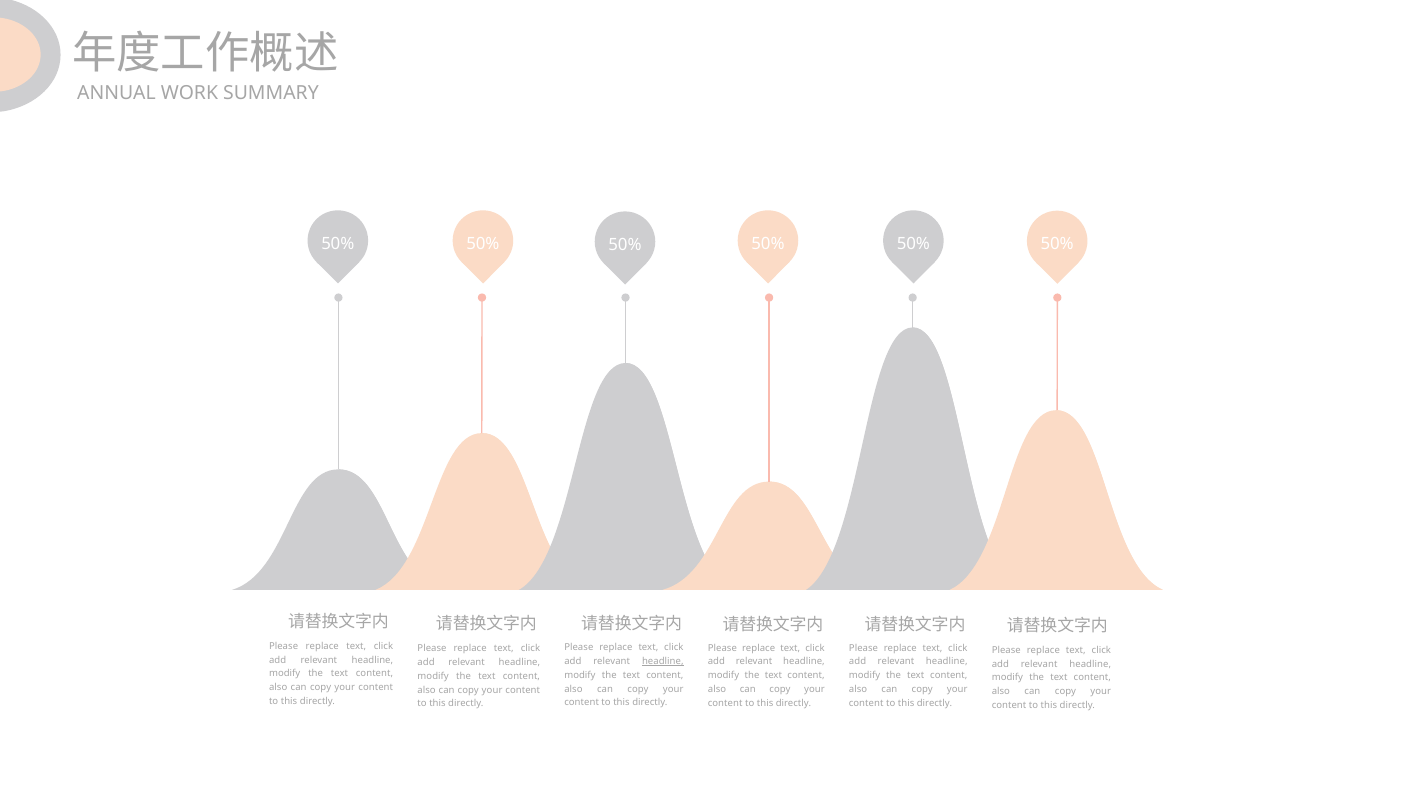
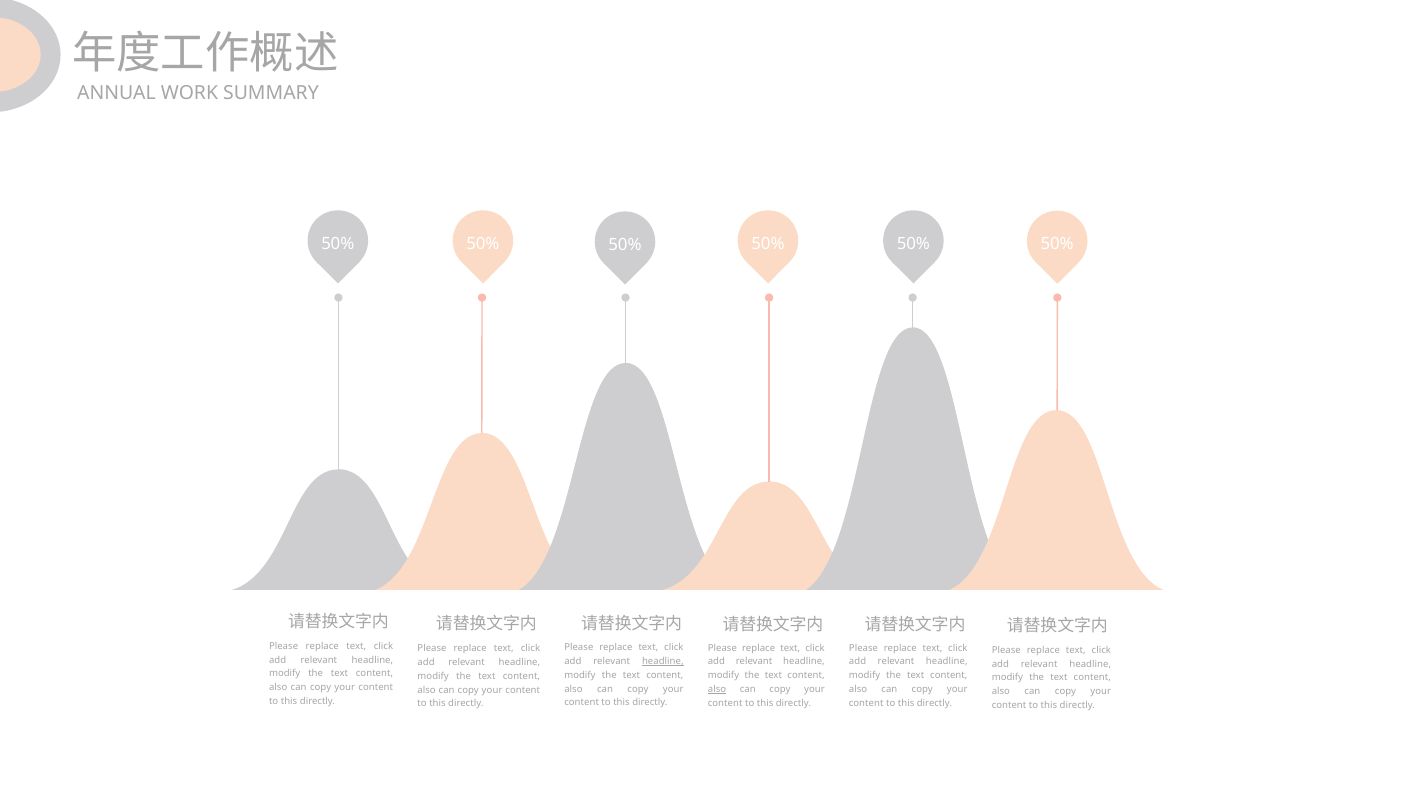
also at (717, 690) underline: none -> present
